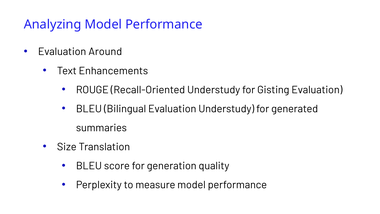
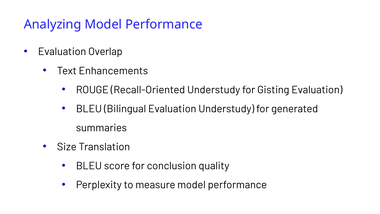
Around: Around -> Overlap
generation: generation -> conclusion
